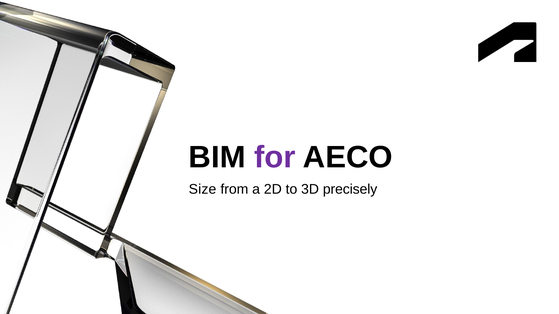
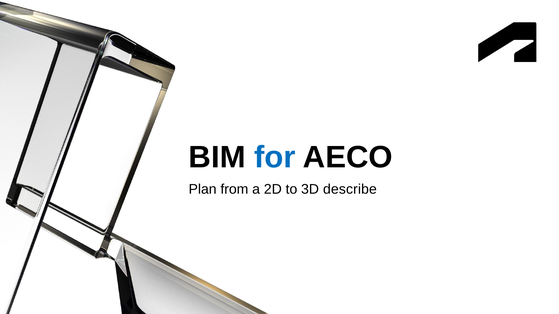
for colour: purple -> blue
Size: Size -> Plan
precisely: precisely -> describe
